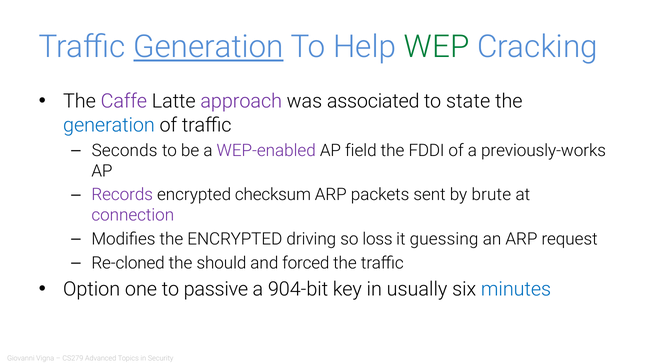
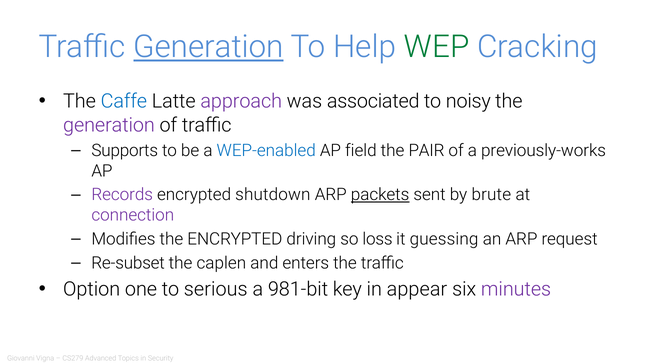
Caffe colour: purple -> blue
state: state -> noisy
generation at (109, 125) colour: blue -> purple
Seconds: Seconds -> Supports
WEP-enabled colour: purple -> blue
FDDI: FDDI -> PAIR
checksum: checksum -> shutdown
packets underline: none -> present
Re-cloned: Re-cloned -> Re-subset
should: should -> caplen
forced: forced -> enters
passive: passive -> serious
904-bit: 904-bit -> 981-bit
usually: usually -> appear
minutes colour: blue -> purple
